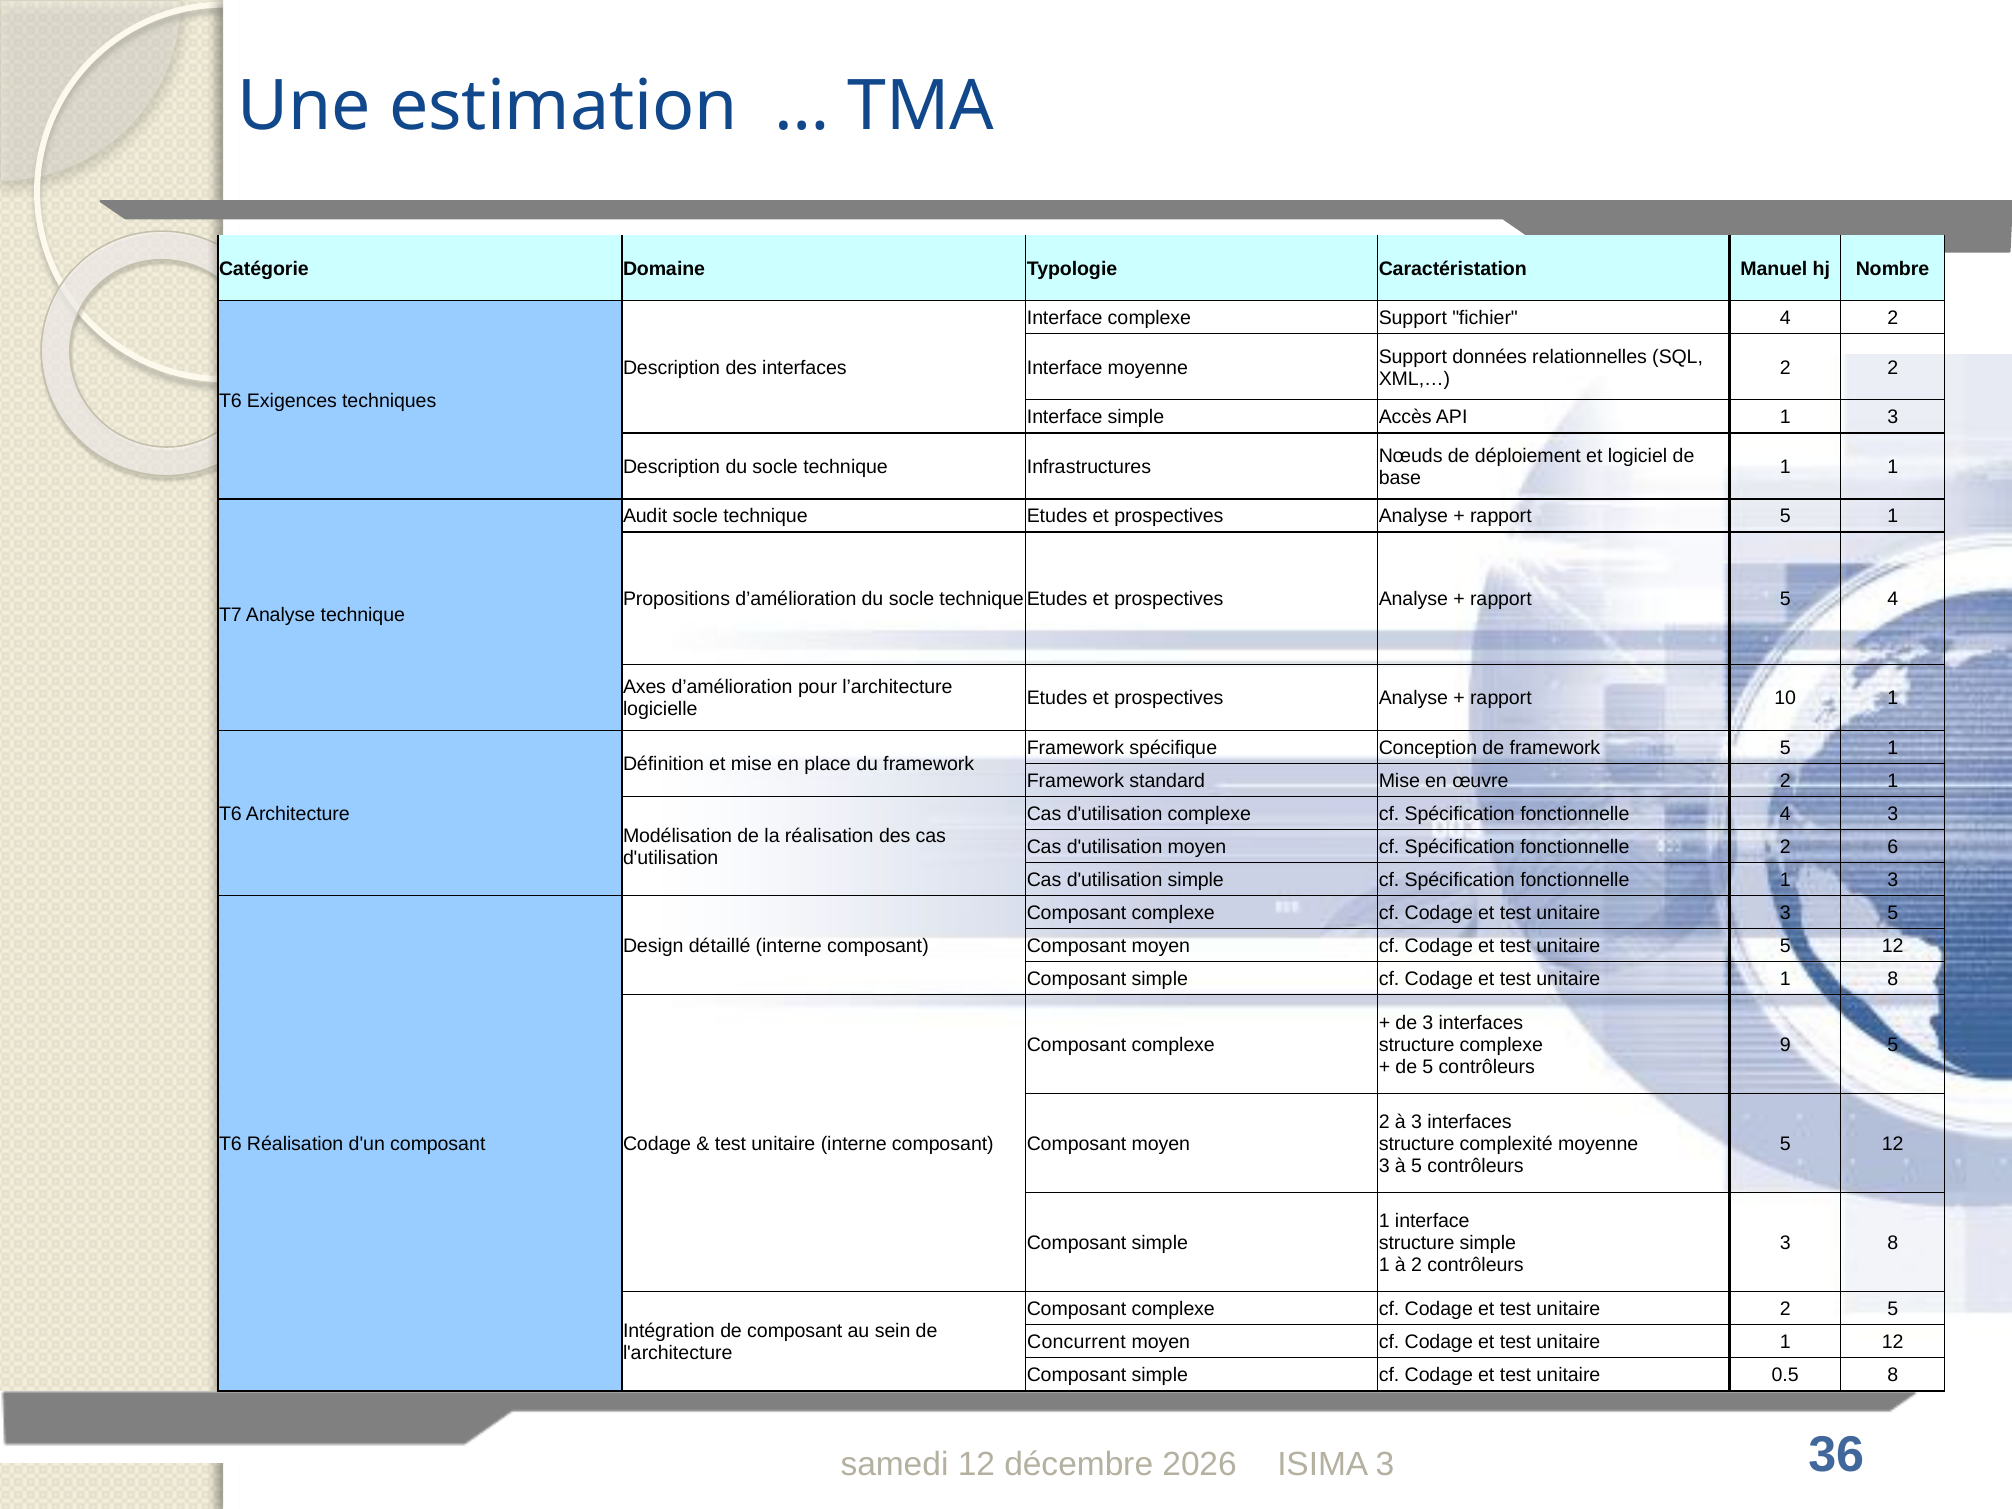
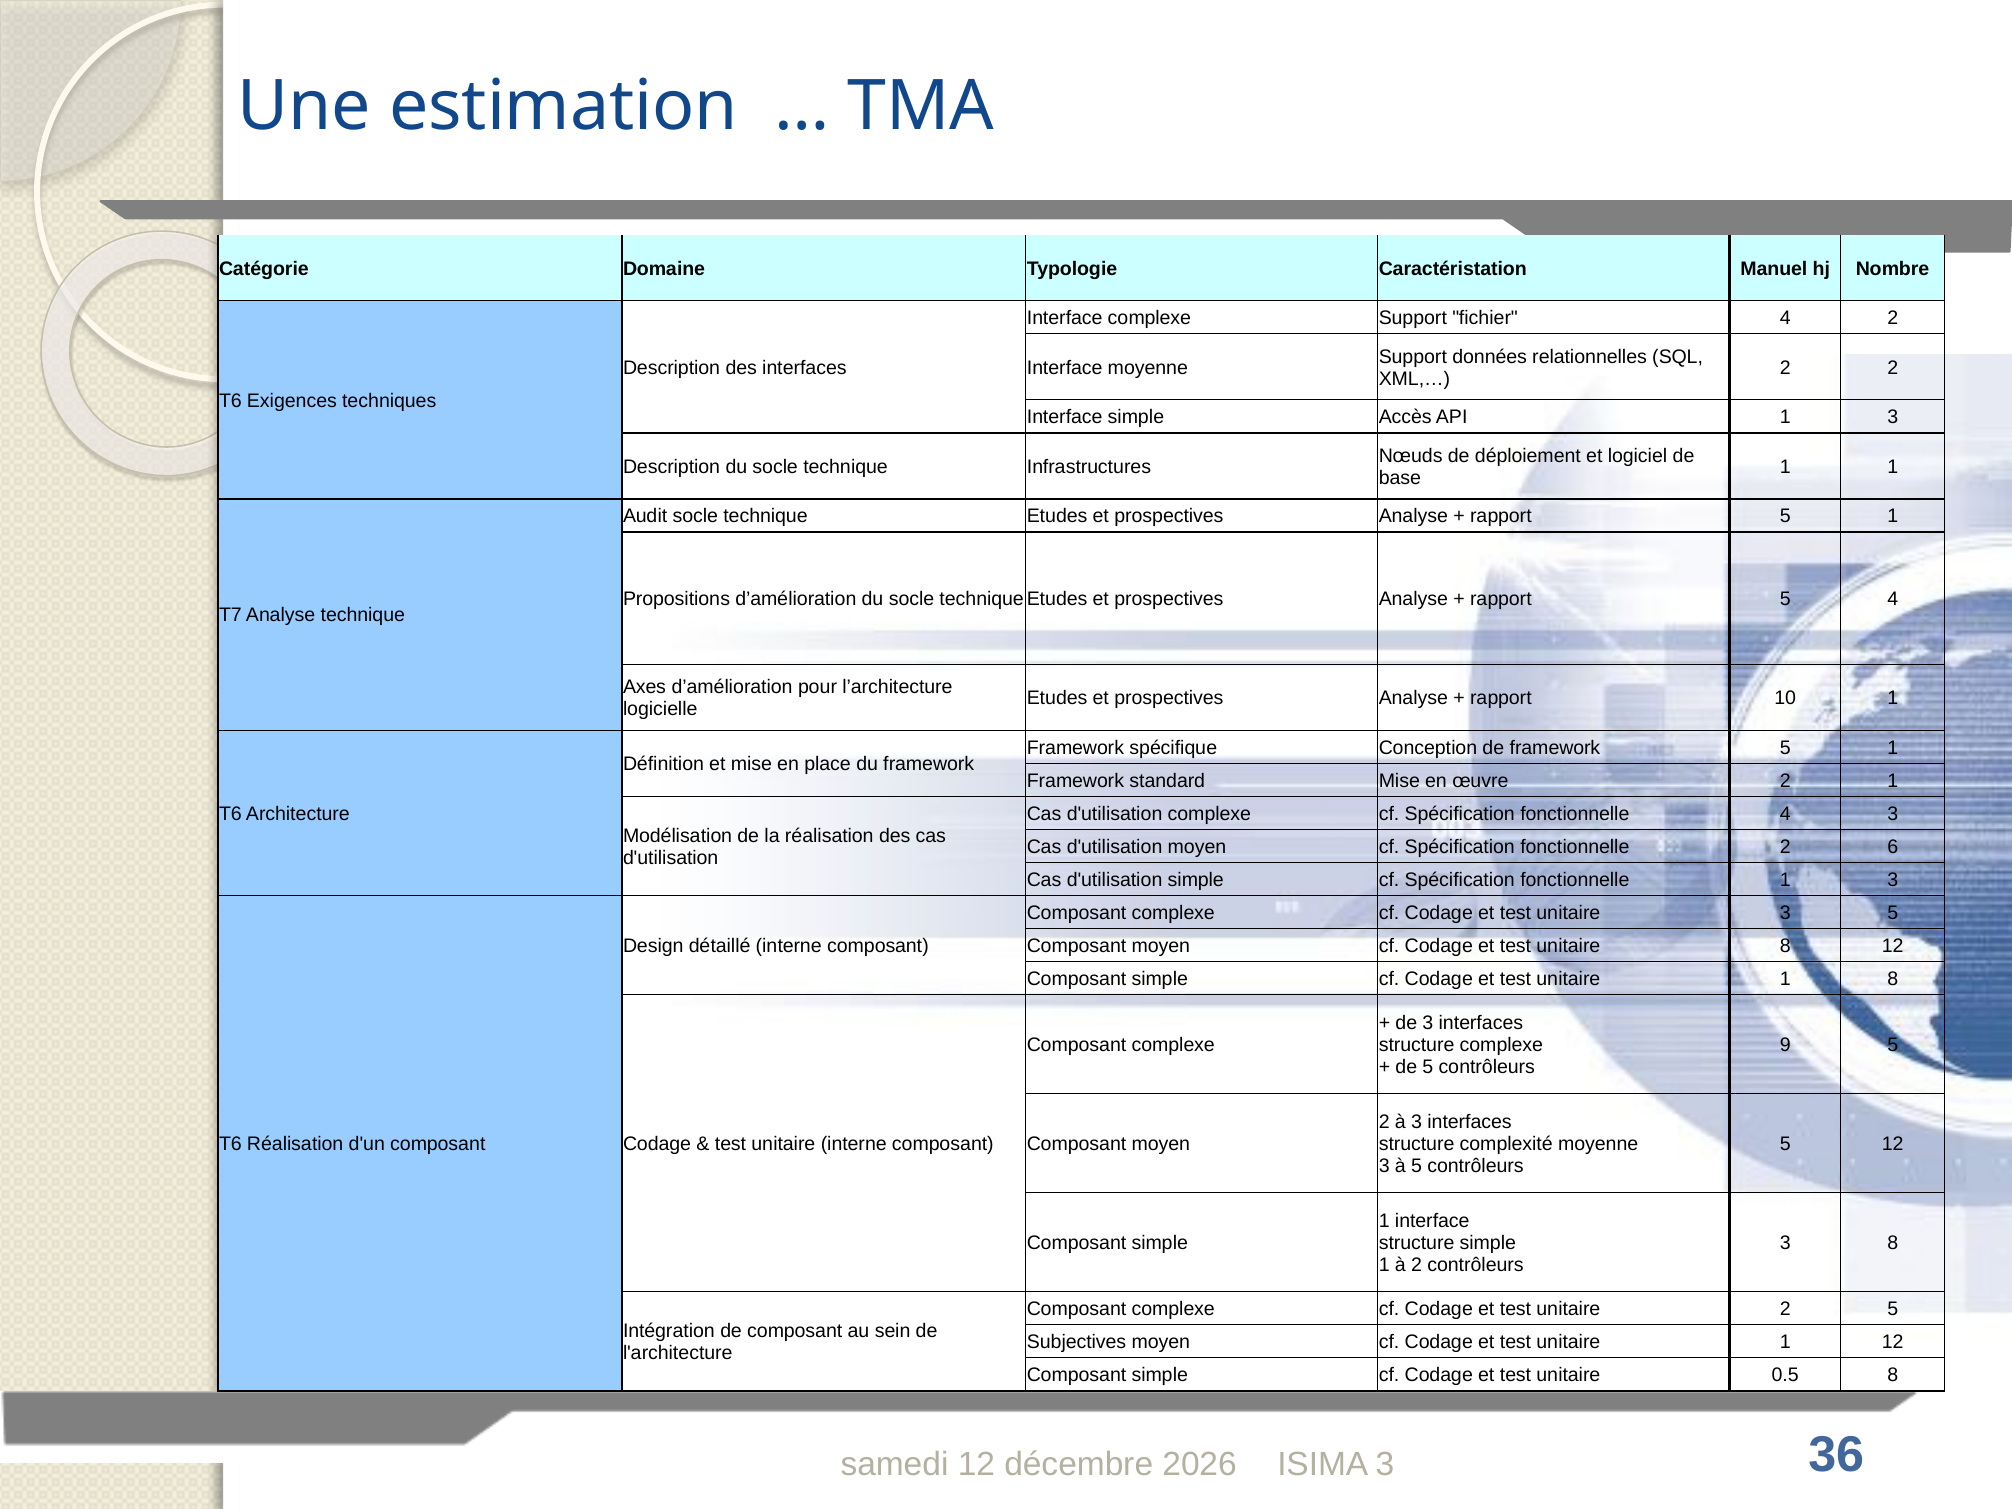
unitaire 5: 5 -> 8
Concurrent: Concurrent -> Subjectives
